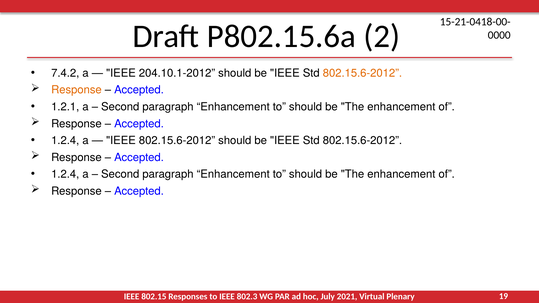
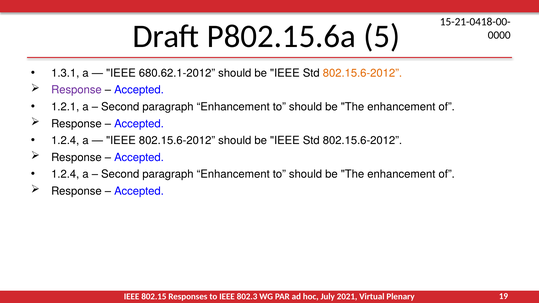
2: 2 -> 5
7.4.2: 7.4.2 -> 1.3.1
204.10.1-2012: 204.10.1-2012 -> 680.62.1-2012
Response at (76, 90) colour: orange -> purple
